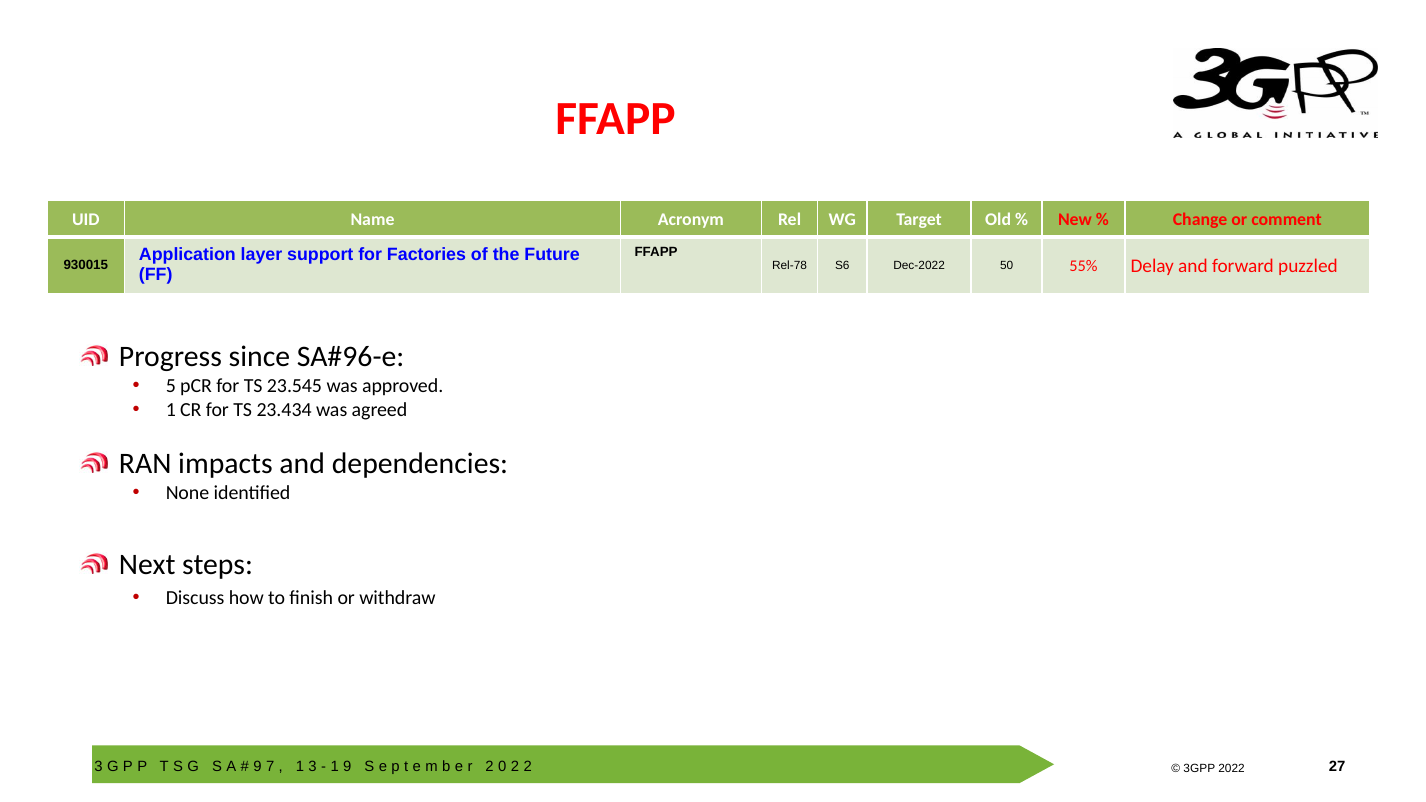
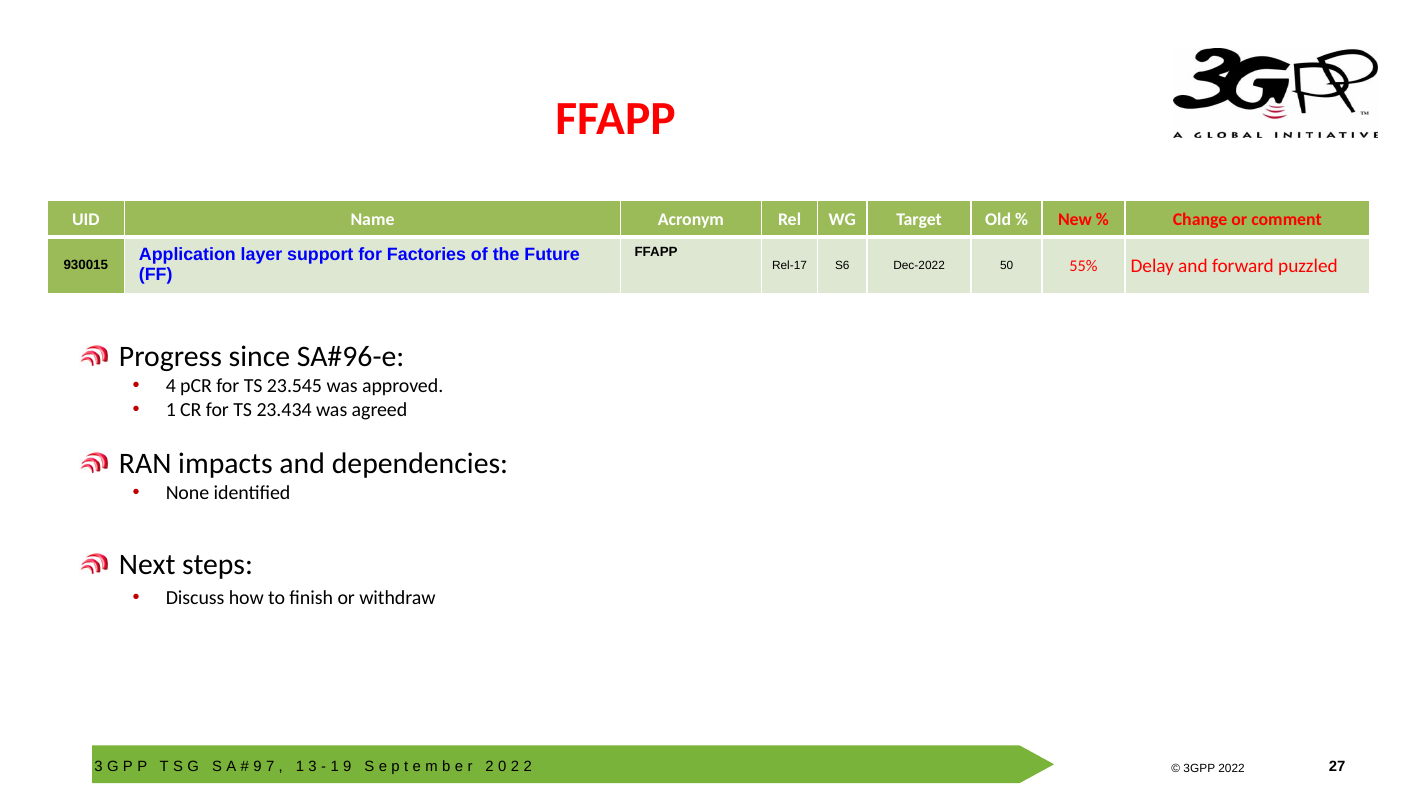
Rel-78: Rel-78 -> Rel-17
5: 5 -> 4
